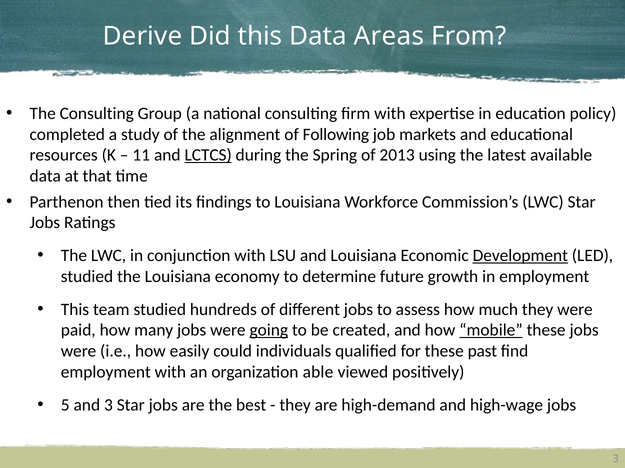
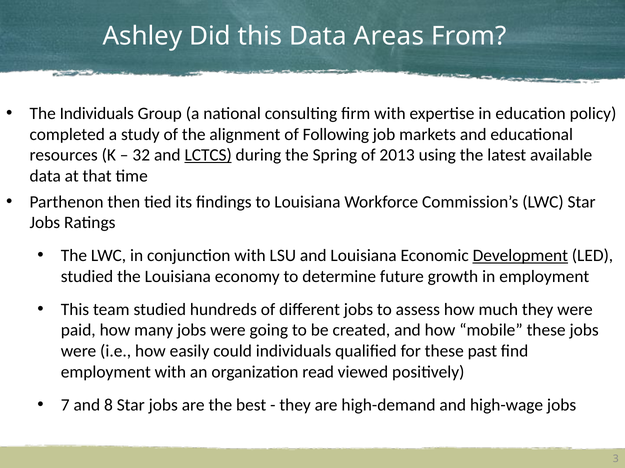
Derive: Derive -> Ashley
The Consulting: Consulting -> Individuals
11: 11 -> 32
going underline: present -> none
mobile underline: present -> none
able: able -> read
5: 5 -> 7
and 3: 3 -> 8
